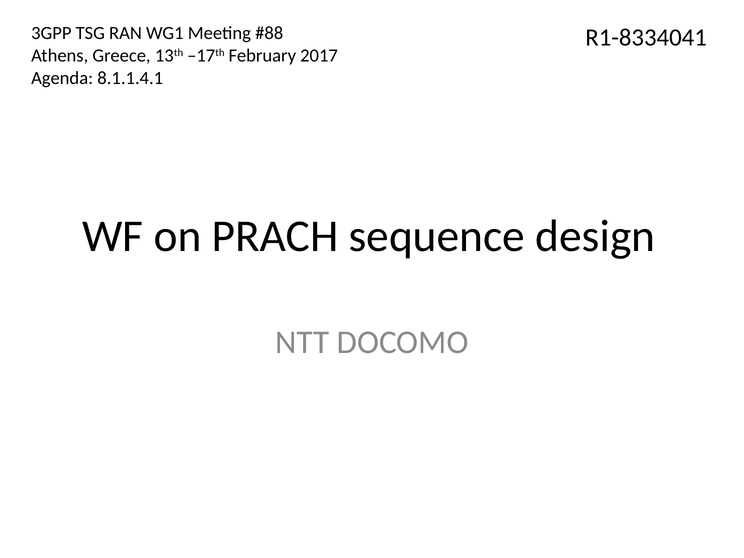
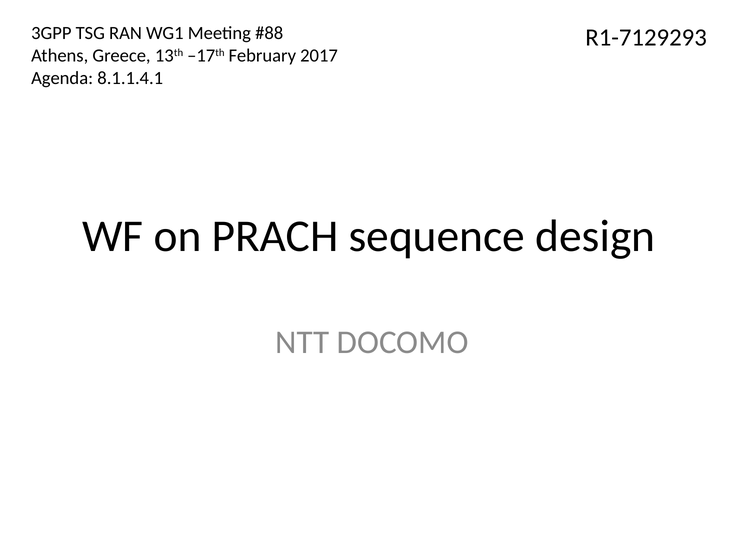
R1-8334041: R1-8334041 -> R1-7129293
